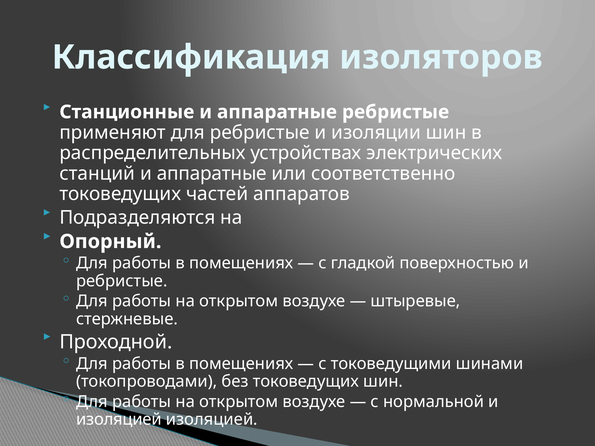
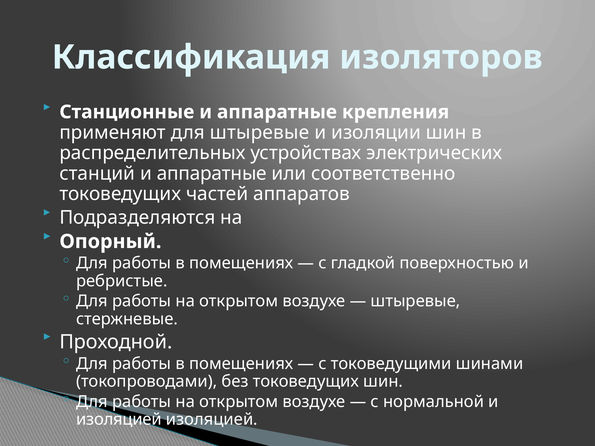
аппаратные ребристые: ребристые -> крепления
для ребристые: ребристые -> штыревые
